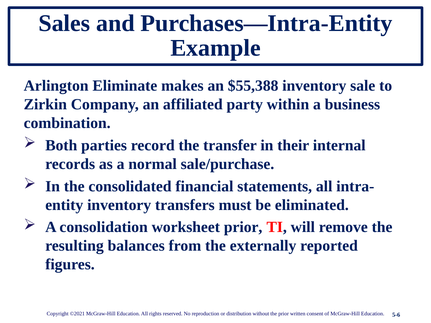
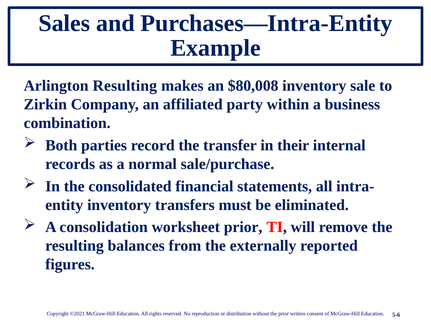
Arlington Eliminate: Eliminate -> Resulting
$55,388: $55,388 -> $80,008
